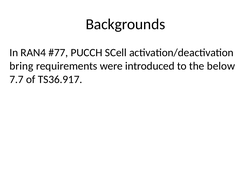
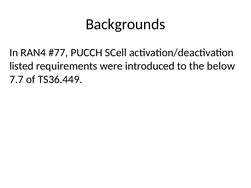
bring: bring -> listed
TS36.917: TS36.917 -> TS36.449
